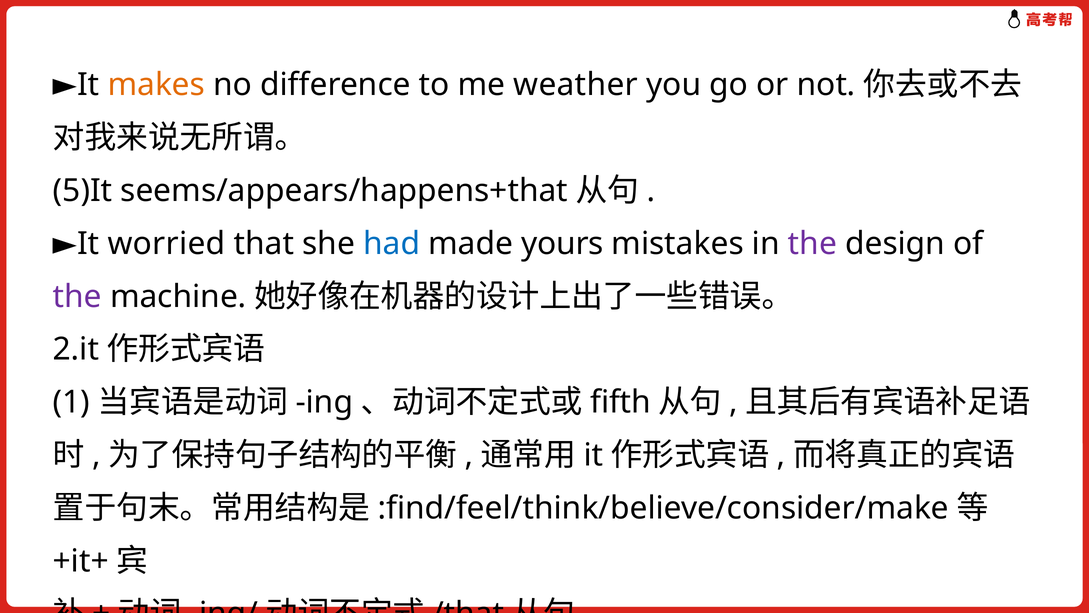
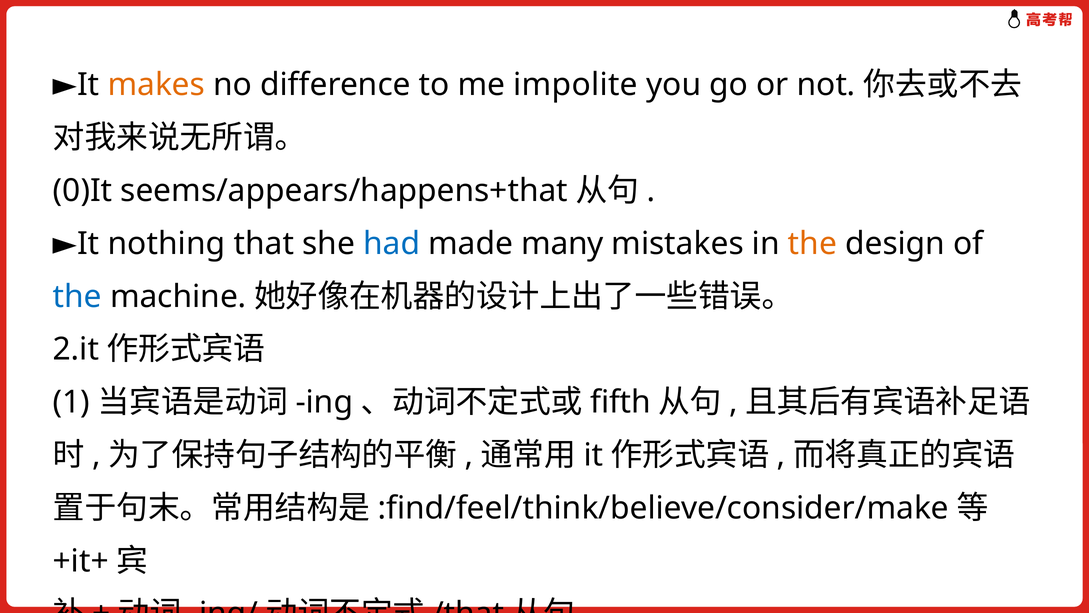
weather: weather -> impolite
5)It: 5)It -> 0)It
worried: worried -> nothing
yours: yours -> many
the at (812, 243) colour: purple -> orange
the at (77, 296) colour: purple -> blue
